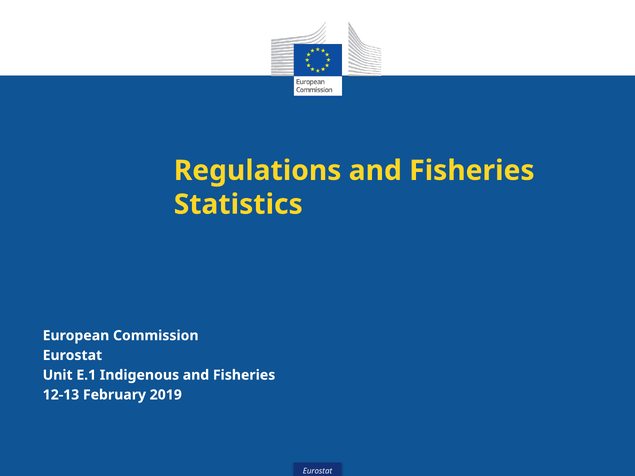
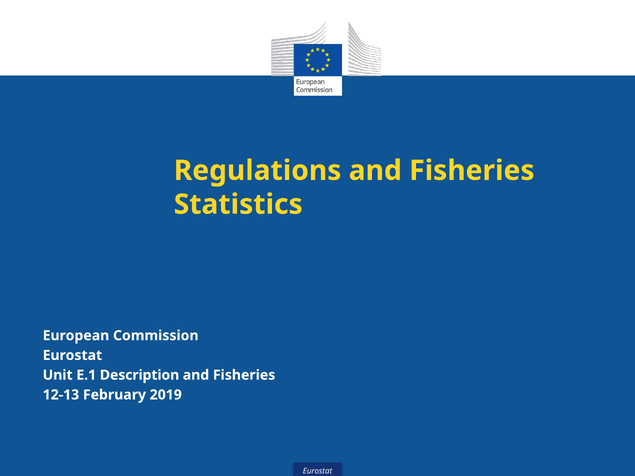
Indigenous: Indigenous -> Description
